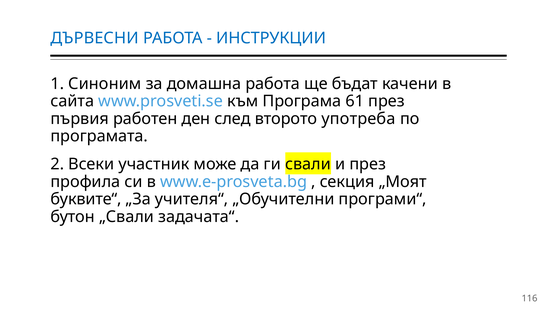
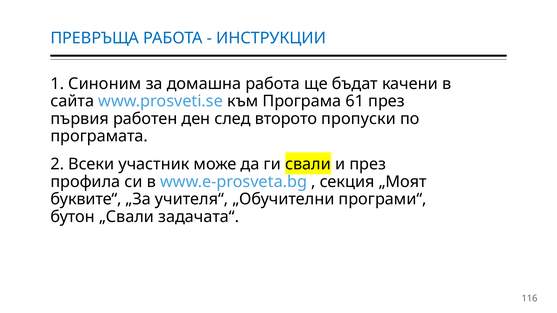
ДЪРВЕСНИ: ДЪРВЕСНИ -> ПРЕВРЪЩА
употреба: употреба -> пропуски
